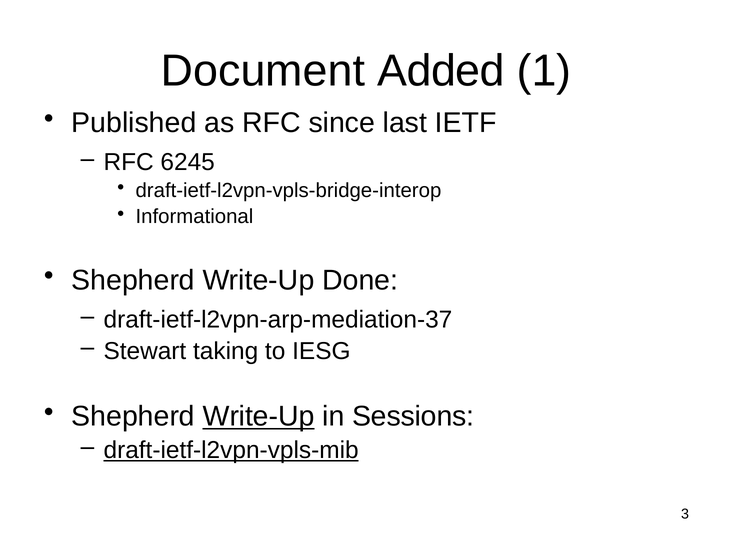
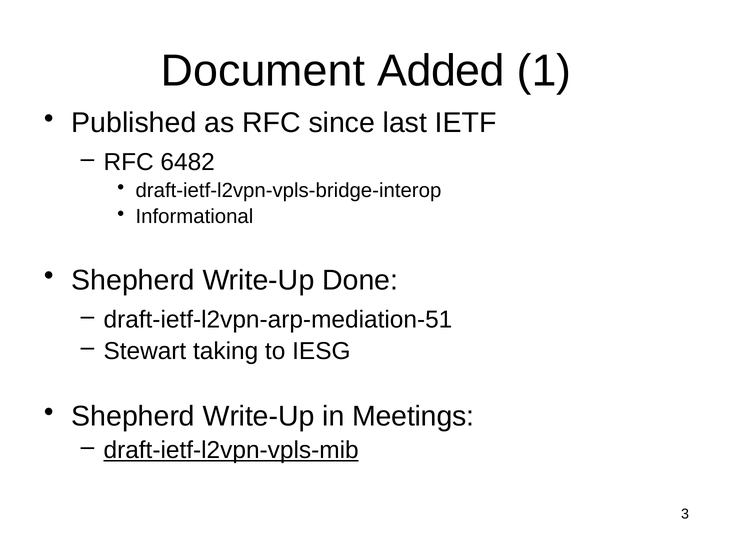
6245: 6245 -> 6482
draft-ietf-l2vpn-arp-mediation-37: draft-ietf-l2vpn-arp-mediation-37 -> draft-ietf-l2vpn-arp-mediation-51
Write-Up at (259, 416) underline: present -> none
Sessions: Sessions -> Meetings
